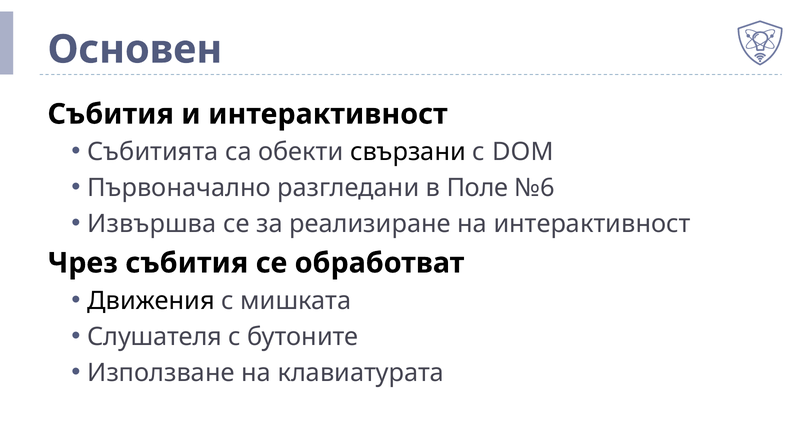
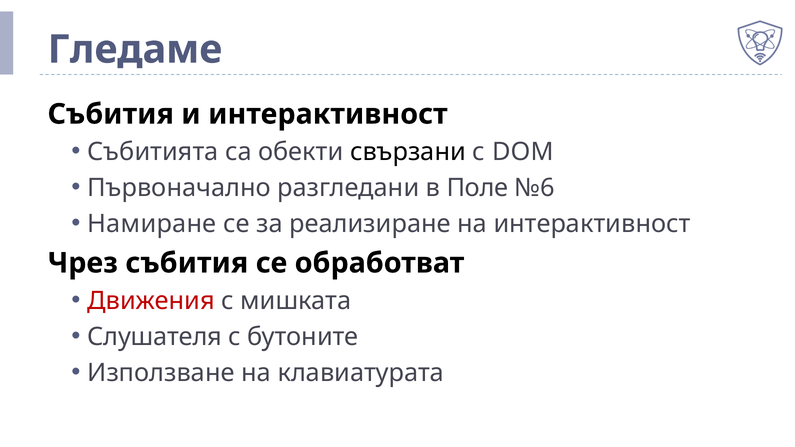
Основен: Основен -> Гледаме
Извършва: Извършва -> Намиране
Движения colour: black -> red
